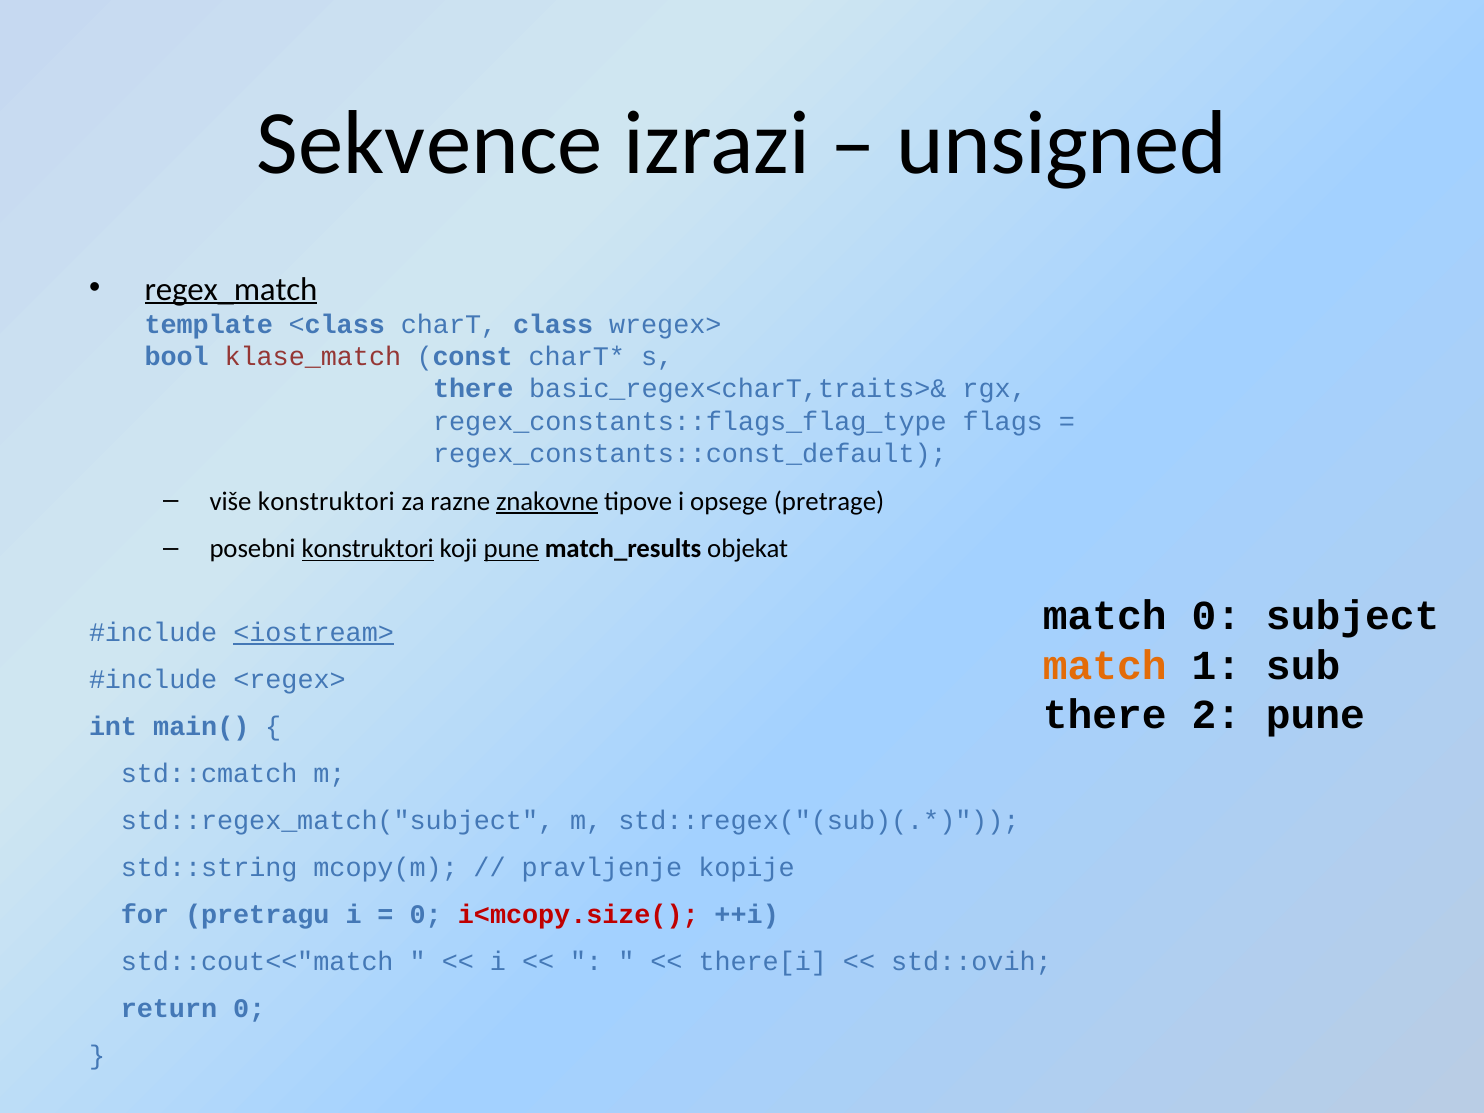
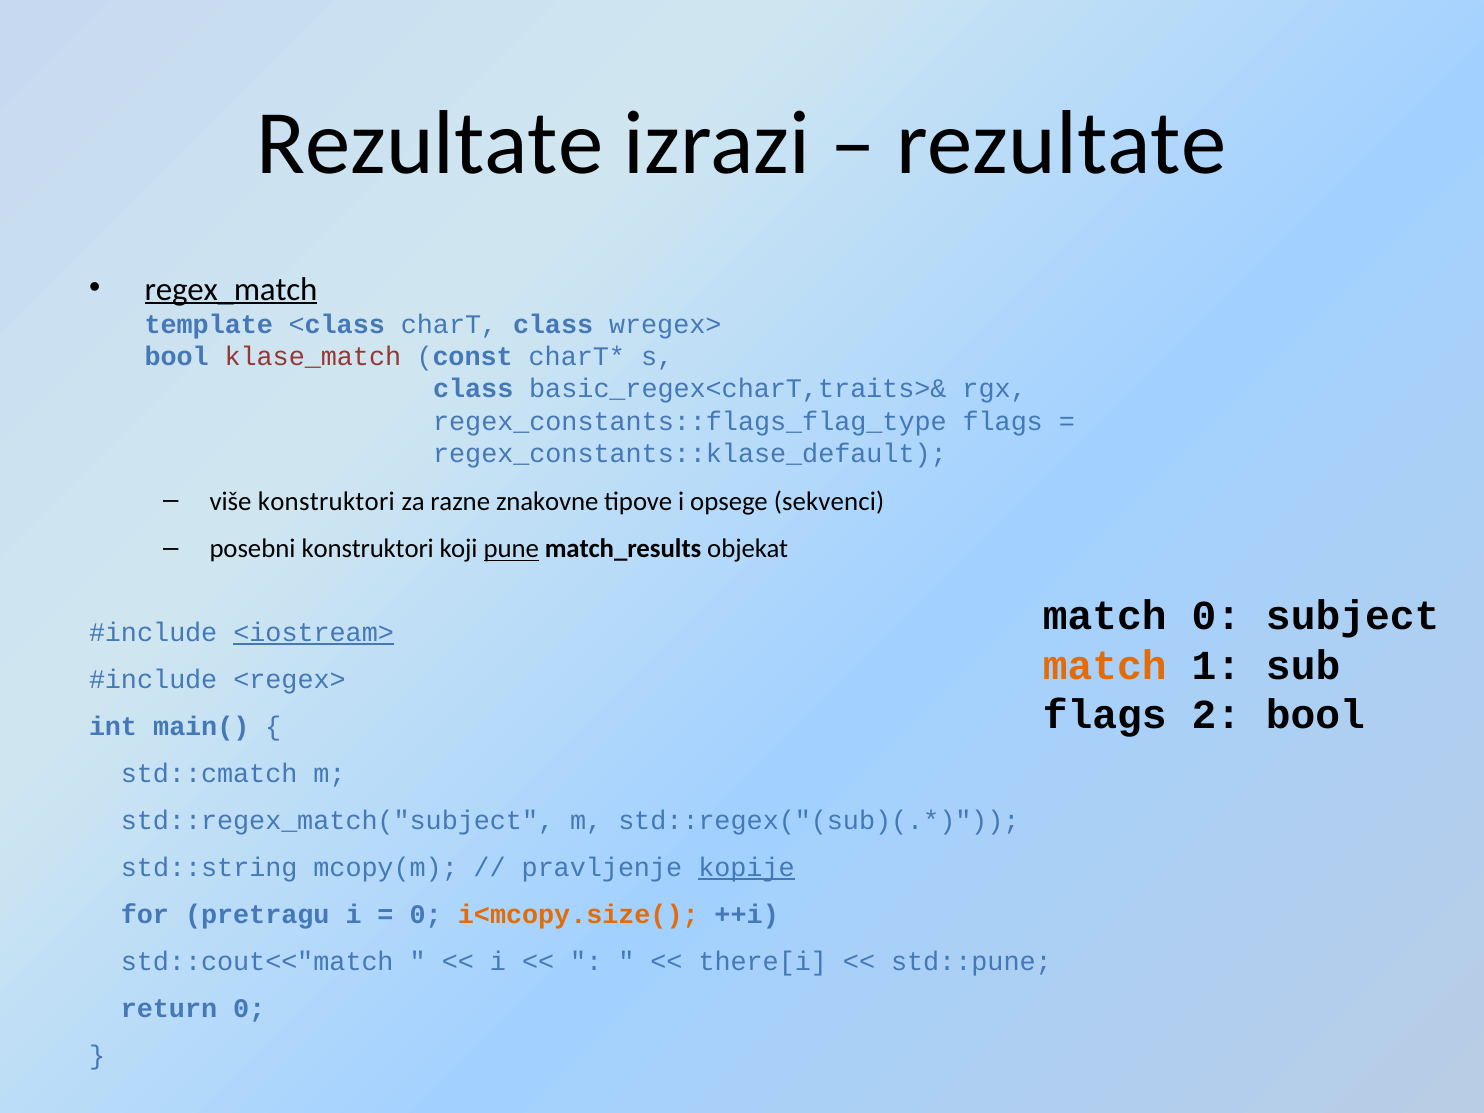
Sekvence at (430, 144): Sekvence -> Rezultate
unsigned at (1062, 144): unsigned -> rezultate
there at (473, 389): there -> class
regex_constants::const_default: regex_constants::const_default -> regex_constants::klase_default
znakovne underline: present -> none
pretrage: pretrage -> sekvenci
konstruktori at (368, 549) underline: present -> none
there at (1105, 715): there -> flags
2 pune: pune -> bool
kopije underline: none -> present
i<mcopy.size( colour: red -> orange
std::ovih: std::ovih -> std::pune
